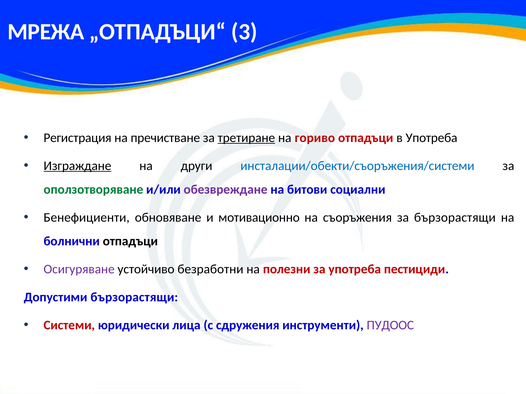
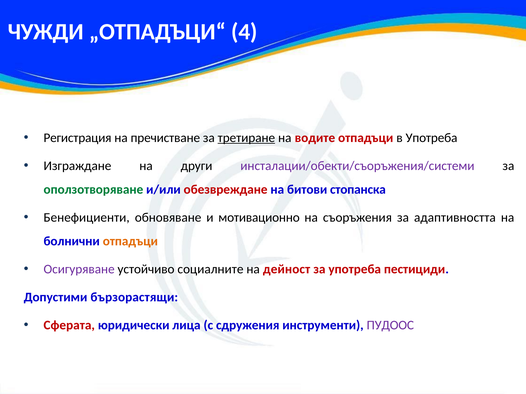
МРЕЖА: МРЕЖА -> ЧУЖДИ
3: 3 -> 4
гориво: гориво -> водите
Изграждане underline: present -> none
инсталации/обекти/съоръжения/системи colour: blue -> purple
обезвреждане colour: purple -> red
социални: социални -> стопанска
за бързорастящи: бързорастящи -> адаптивността
отпадъци at (130, 241) colour: black -> orange
безработни: безработни -> социалните
полезни: полезни -> дейност
Системи: Системи -> Сферата
